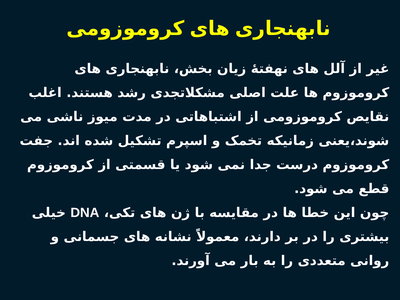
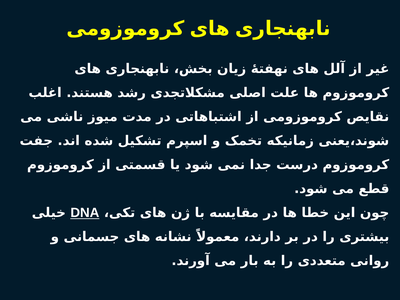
DNA underline: none -> present
